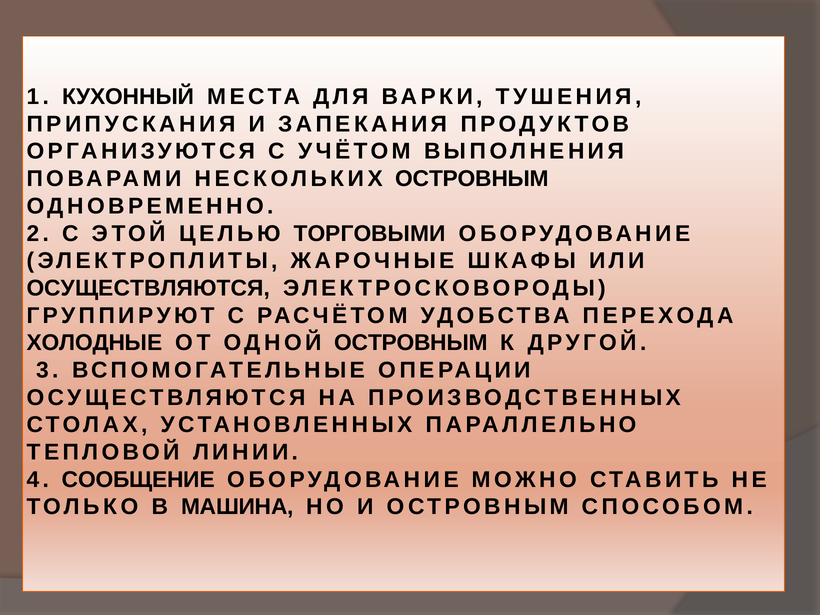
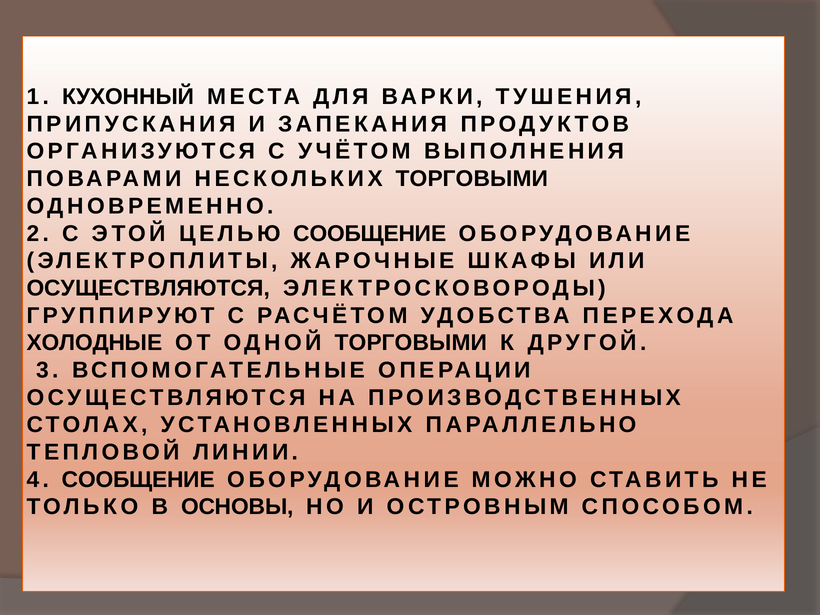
НЕСКОЛЬКИХ ОСТРОВНЫМ: ОСТРОВНЫМ -> ТОРГОВЫМИ
ЦЕЛЬЮ ТОРГОВЫМИ: ТОРГОВЫМИ -> СООБЩЕНИЕ
ОДНОЙ ОСТРОВНЫМ: ОСТРОВНЫМ -> ТОРГОВЫМИ
МАШИНА: МАШИНА -> ОСНОВЫ
